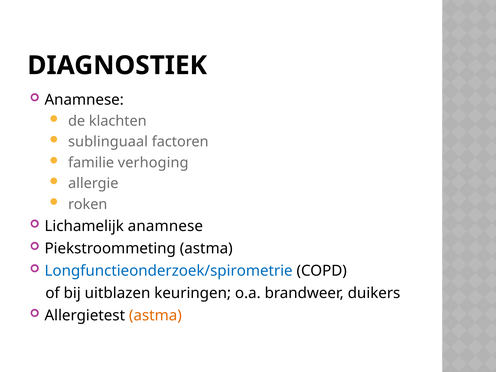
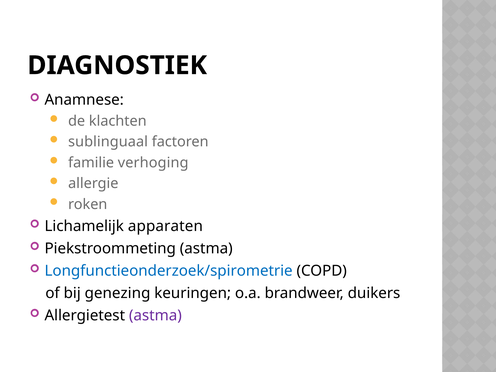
Lichamelijk anamnese: anamnese -> apparaten
uitblazen: uitblazen -> genezing
astma at (155, 315) colour: orange -> purple
